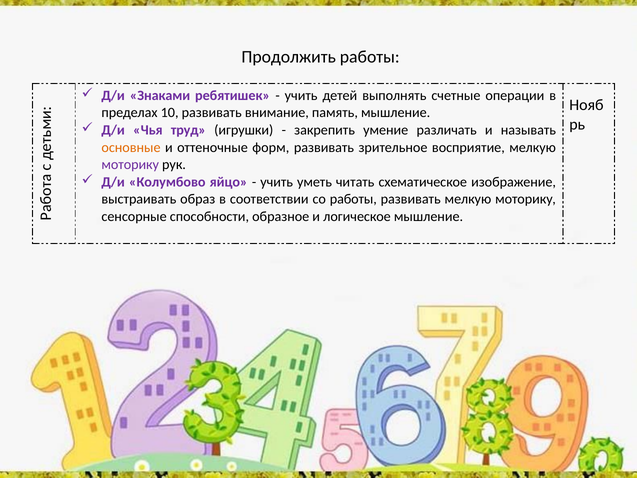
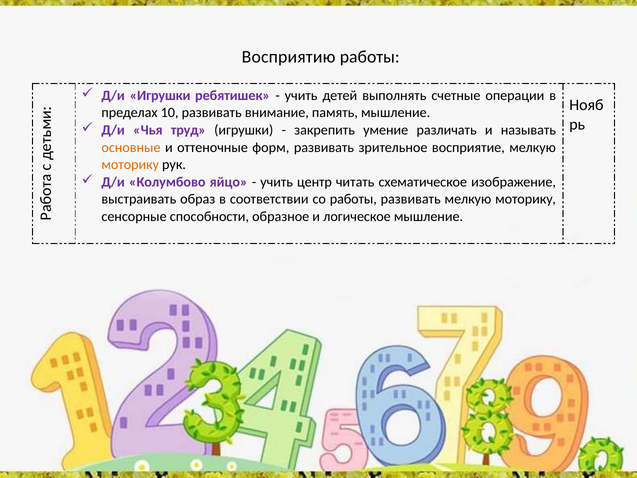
Продолжить: Продолжить -> Восприятию
Д/и Знаками: Знаками -> Игрушки
моторику at (130, 165) colour: purple -> orange
уметь: уметь -> центр
